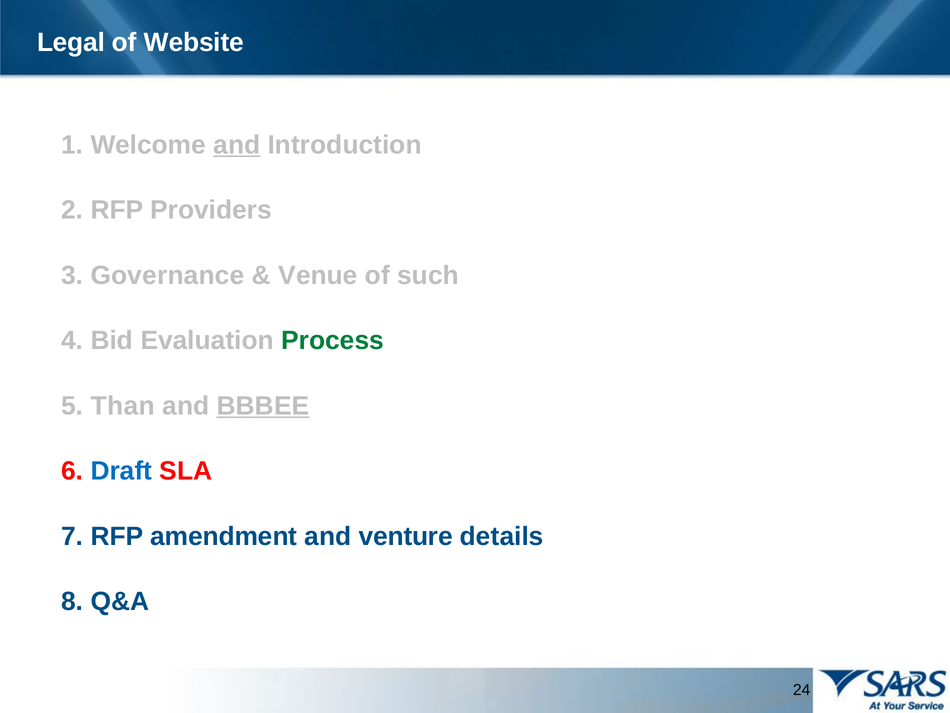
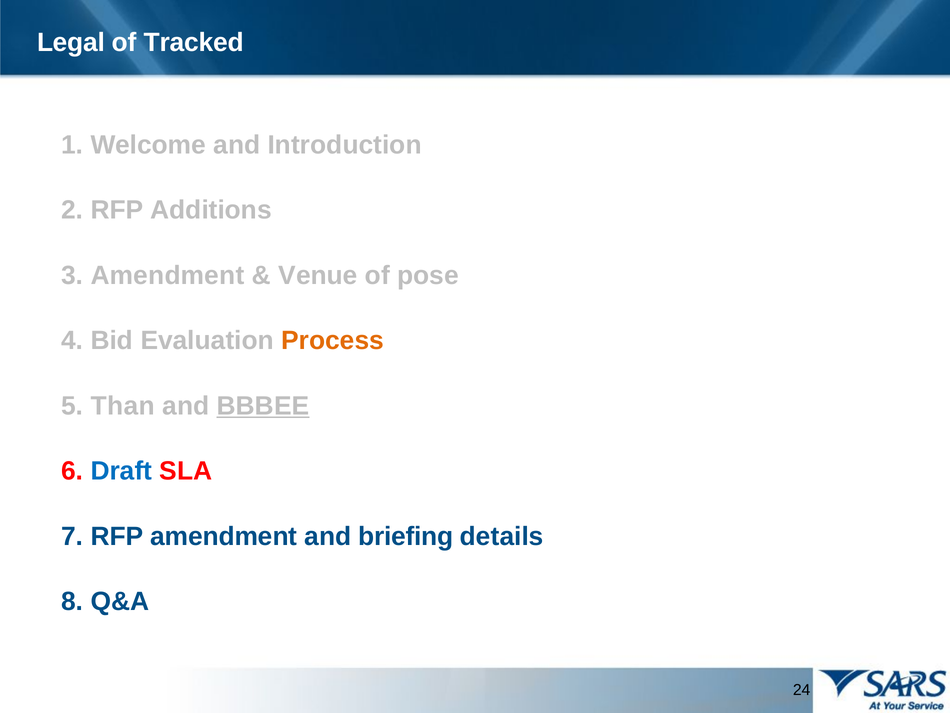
Website: Website -> Tracked
and at (237, 145) underline: present -> none
Providers: Providers -> Additions
3 Governance: Governance -> Amendment
such: such -> pose
Process colour: green -> orange
venture: venture -> briefing
